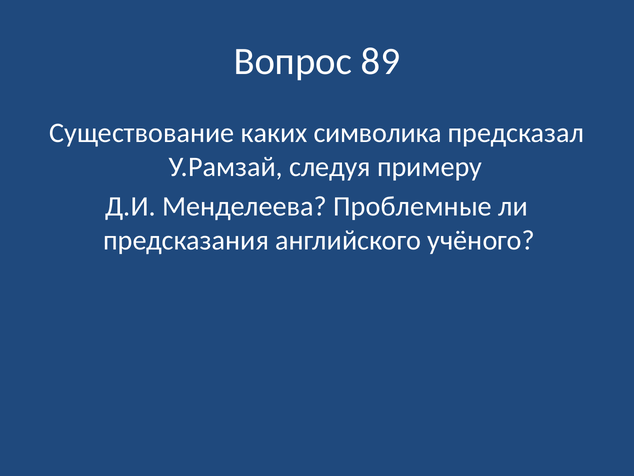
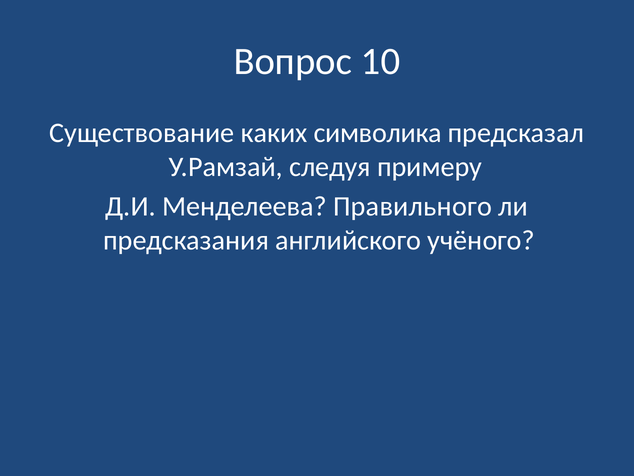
89: 89 -> 10
Проблемные: Проблемные -> Правильного
